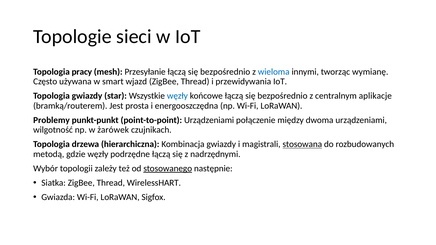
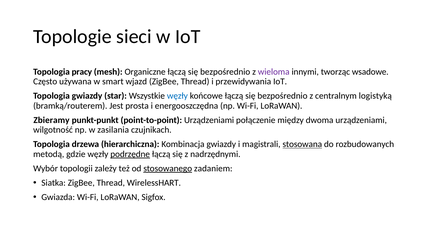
Przesyłanie: Przesyłanie -> Organiczne
wieloma colour: blue -> purple
wymianę: wymianę -> wsadowe
aplikacje: aplikacje -> logistyką
Problemy: Problemy -> Zbieramy
żarówek: żarówek -> zasilania
podrzędne underline: none -> present
następnie: następnie -> zadaniem
